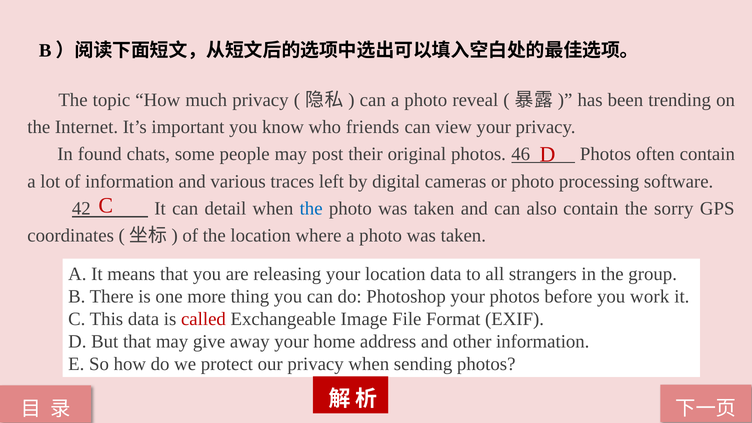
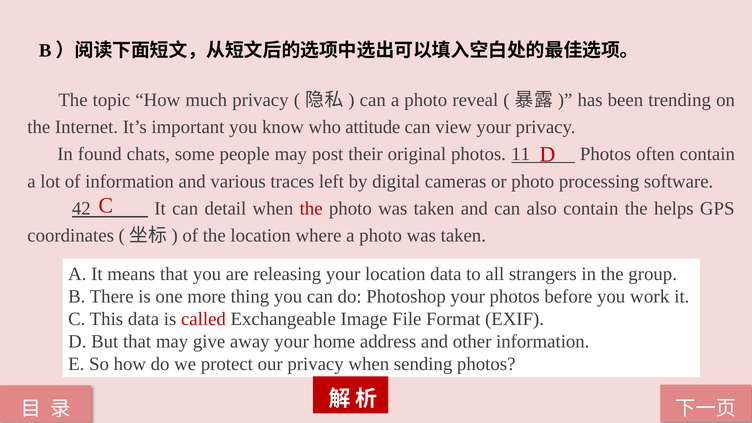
friends: friends -> attitude
46: 46 -> 11
the at (311, 208) colour: blue -> red
sorry: sorry -> helps
